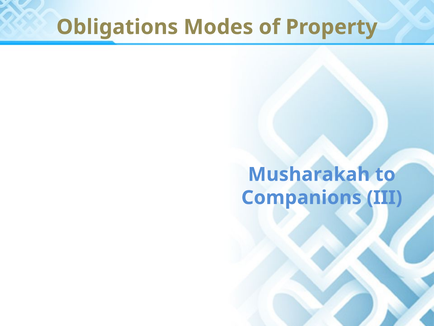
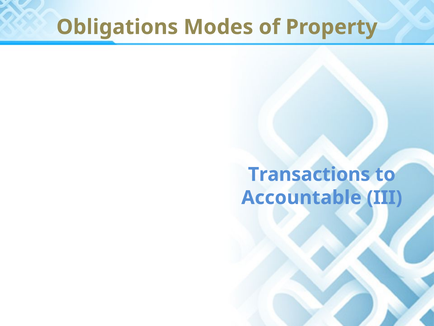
Musharakah: Musharakah -> Transactions
Companions: Companions -> Accountable
